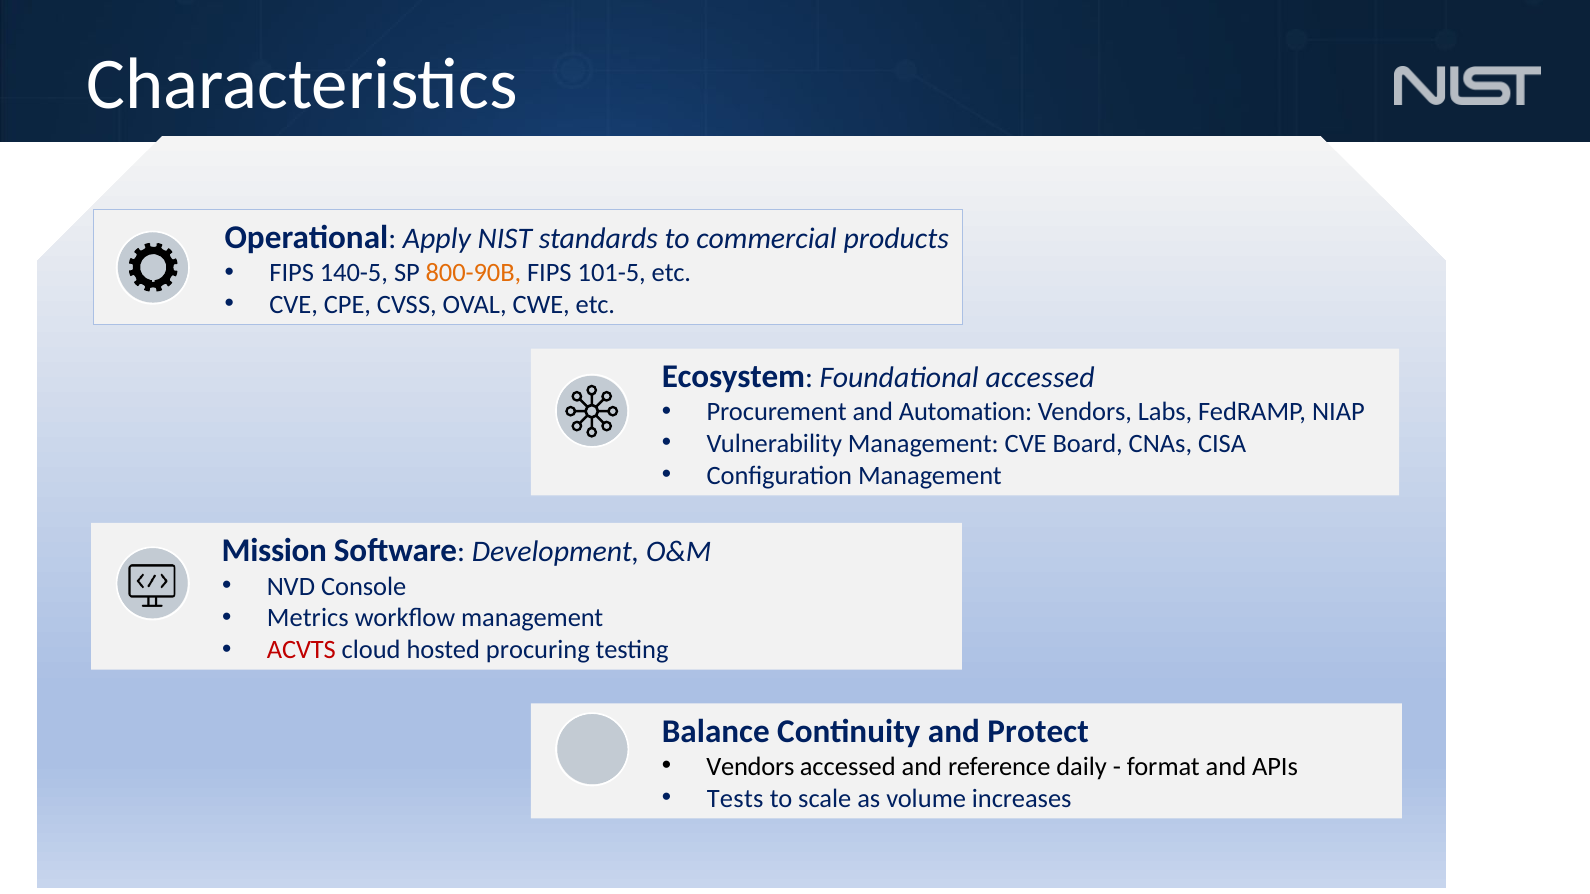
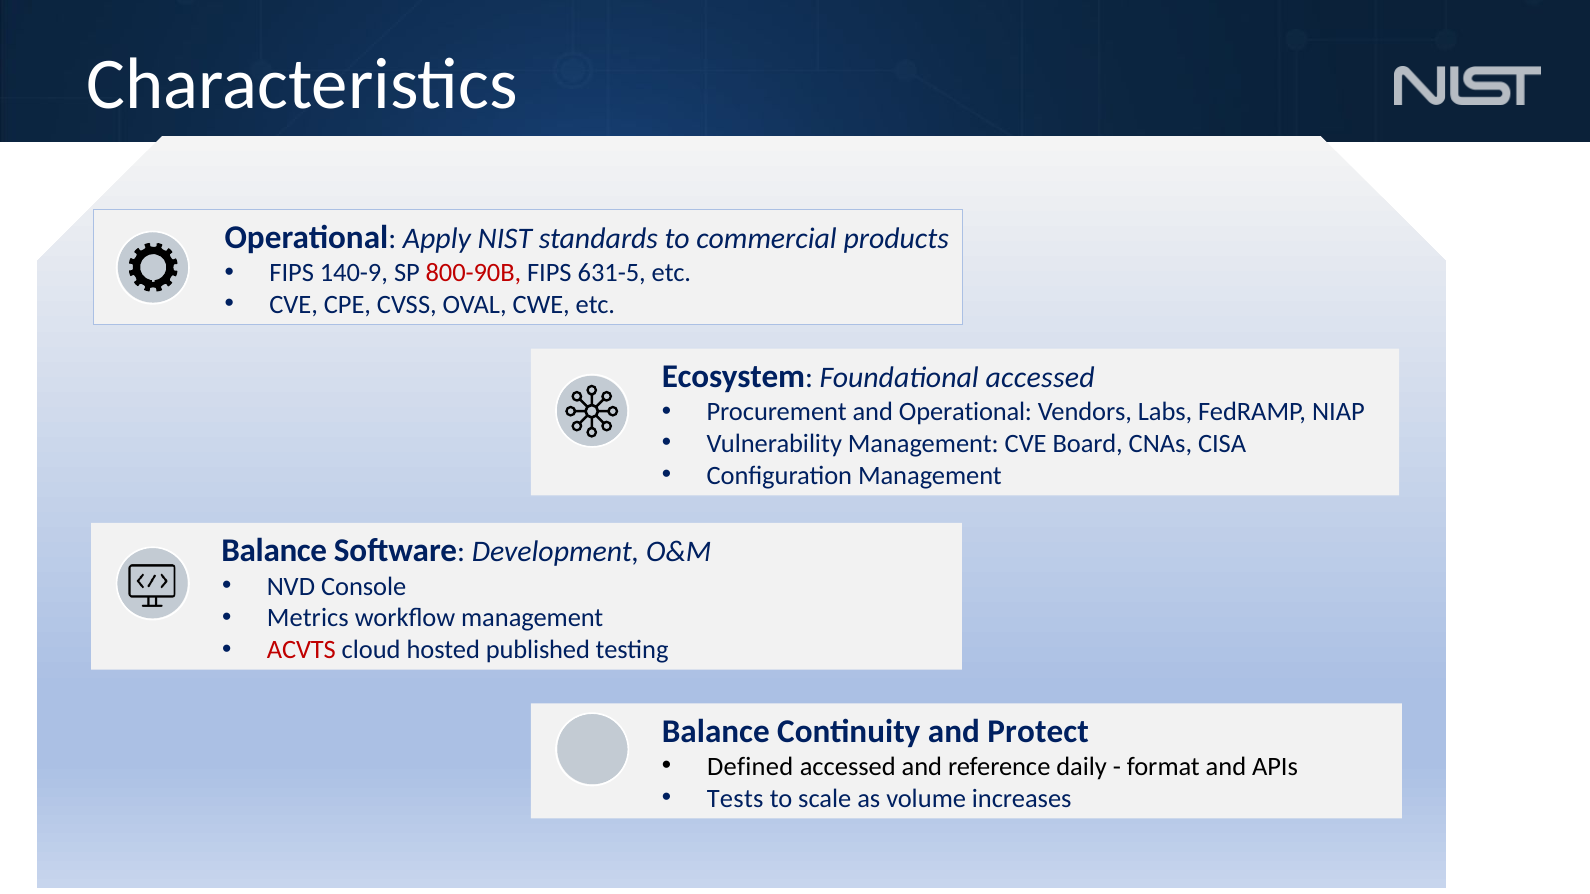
140-5: 140-5 -> 140-9
800-90B colour: orange -> red
101-5: 101-5 -> 631-5
and Automation: Automation -> Operational
Mission at (274, 551): Mission -> Balance
procuring: procuring -> published
Vendors at (750, 767): Vendors -> Defined
